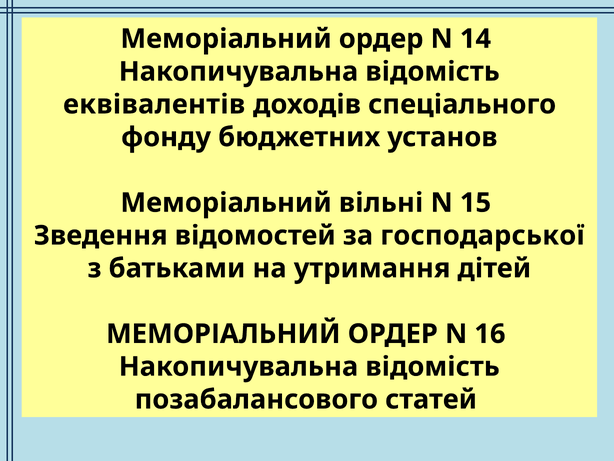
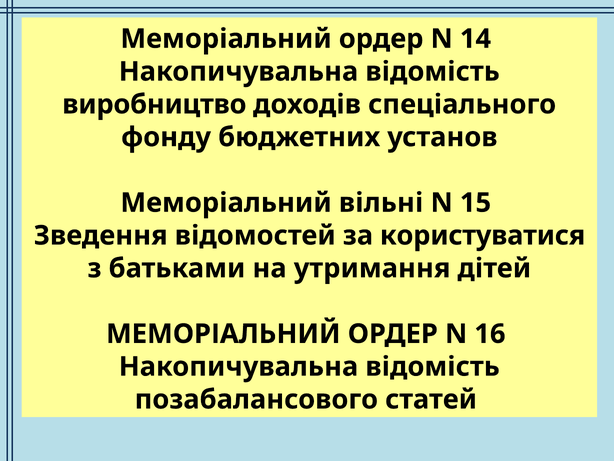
еквівалентів: еквівалентів -> виробництво
господарської: господарської -> користуватися
